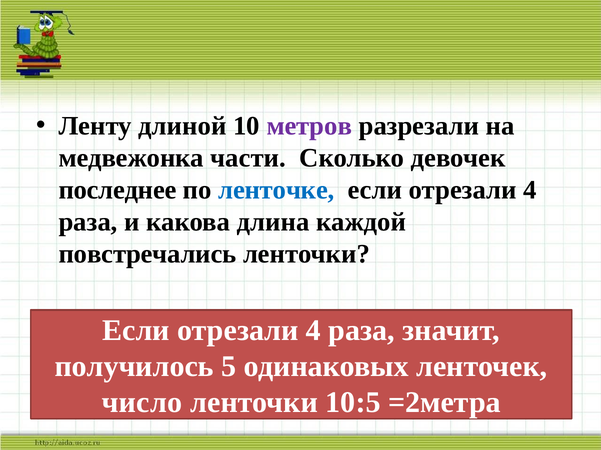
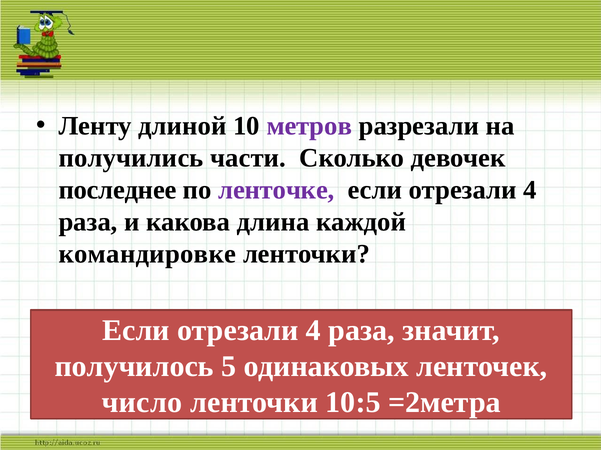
медвежонка: медвежонка -> получились
ленточке colour: blue -> purple
повстречались: повстречались -> командировке
